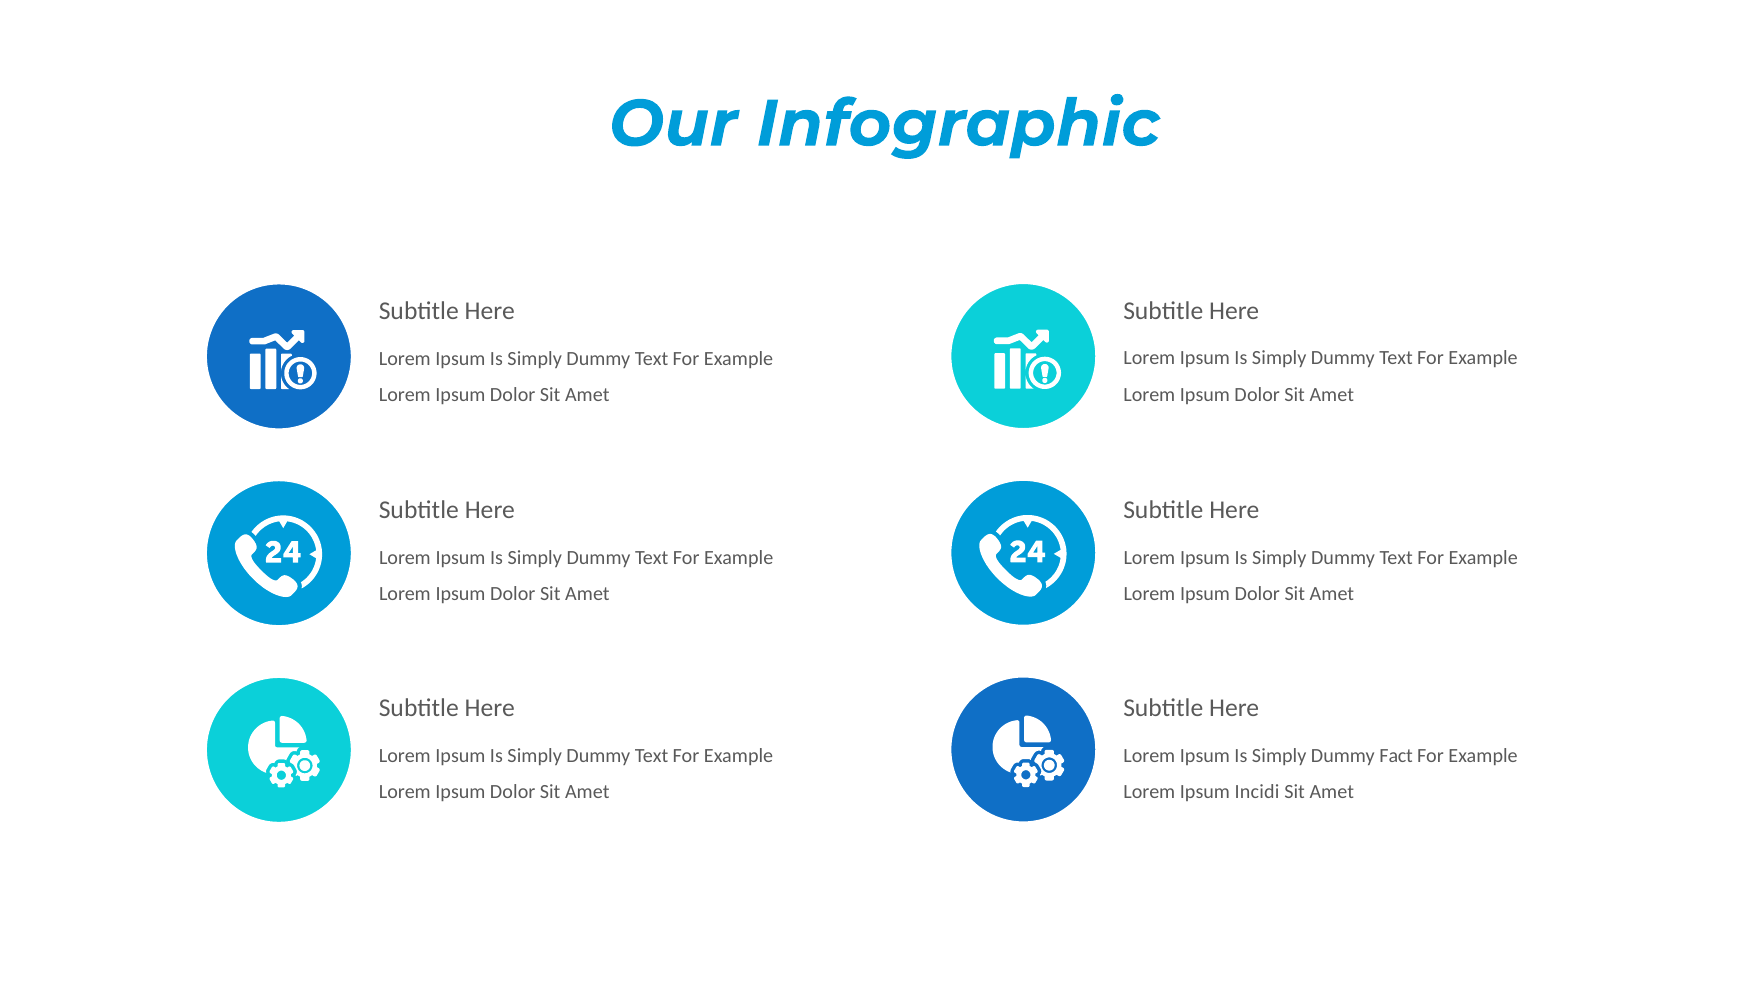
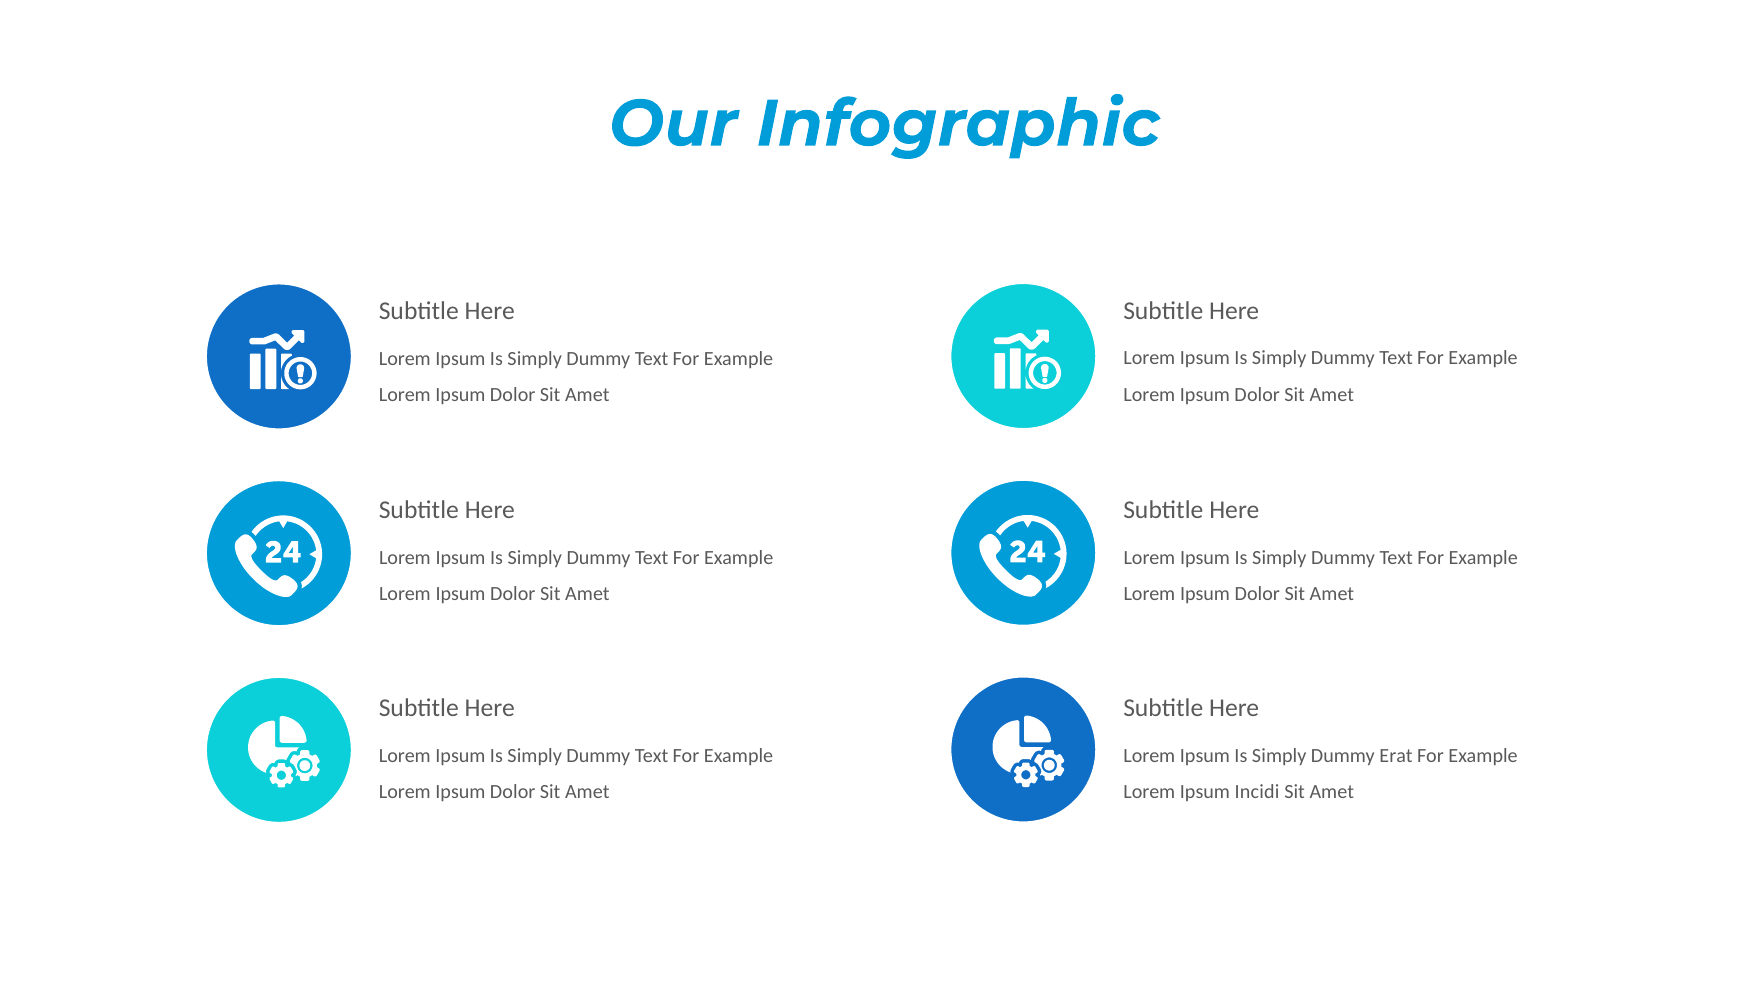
Fact: Fact -> Erat
